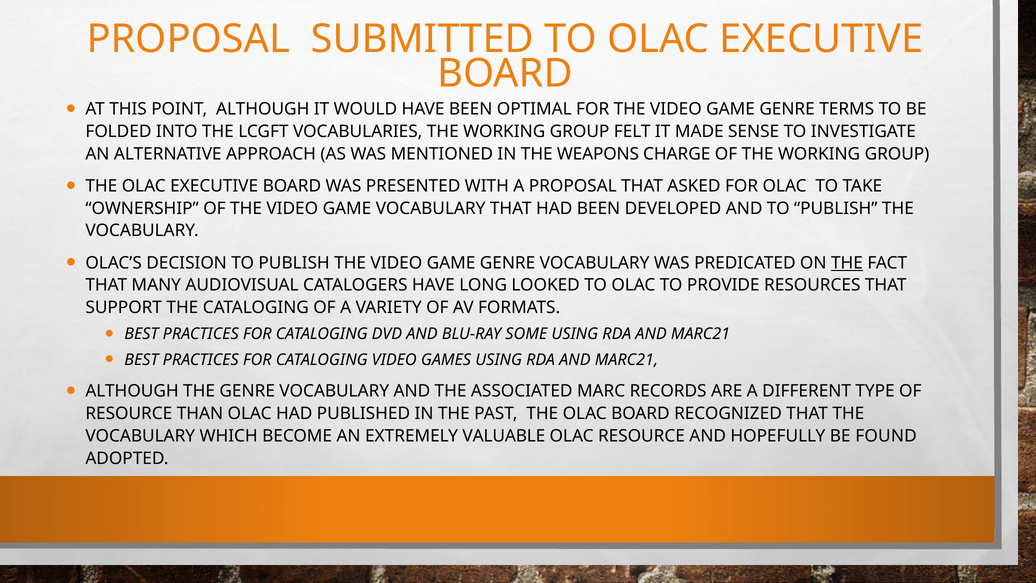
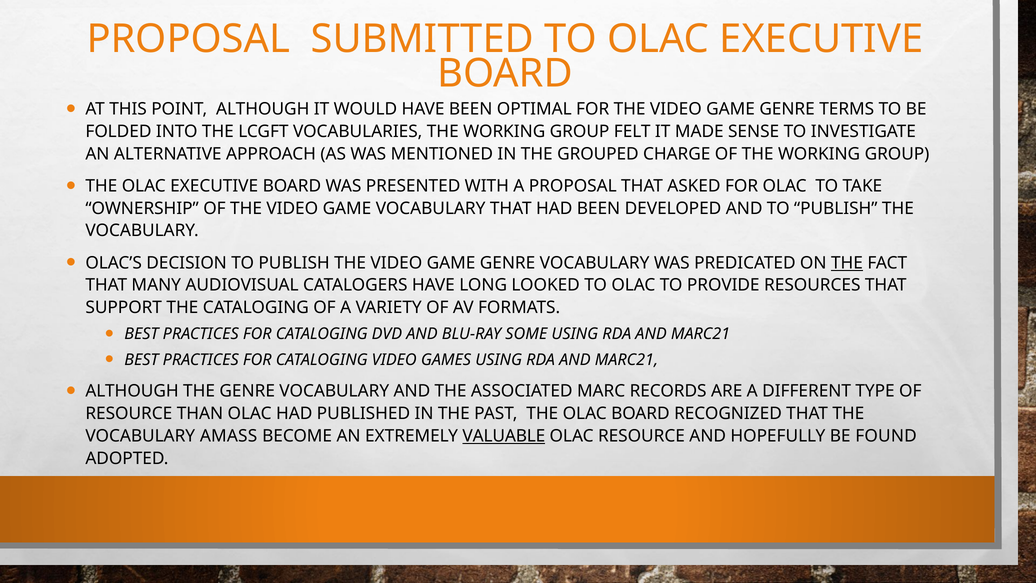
WEAPONS: WEAPONS -> GROUPED
WHICH: WHICH -> AMASS
VALUABLE underline: none -> present
